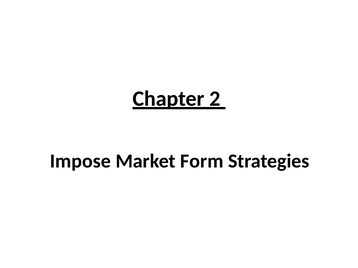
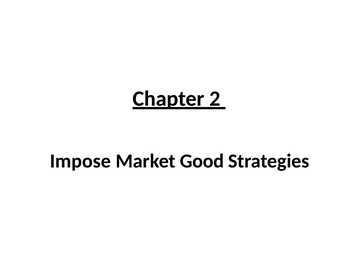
Form: Form -> Good
